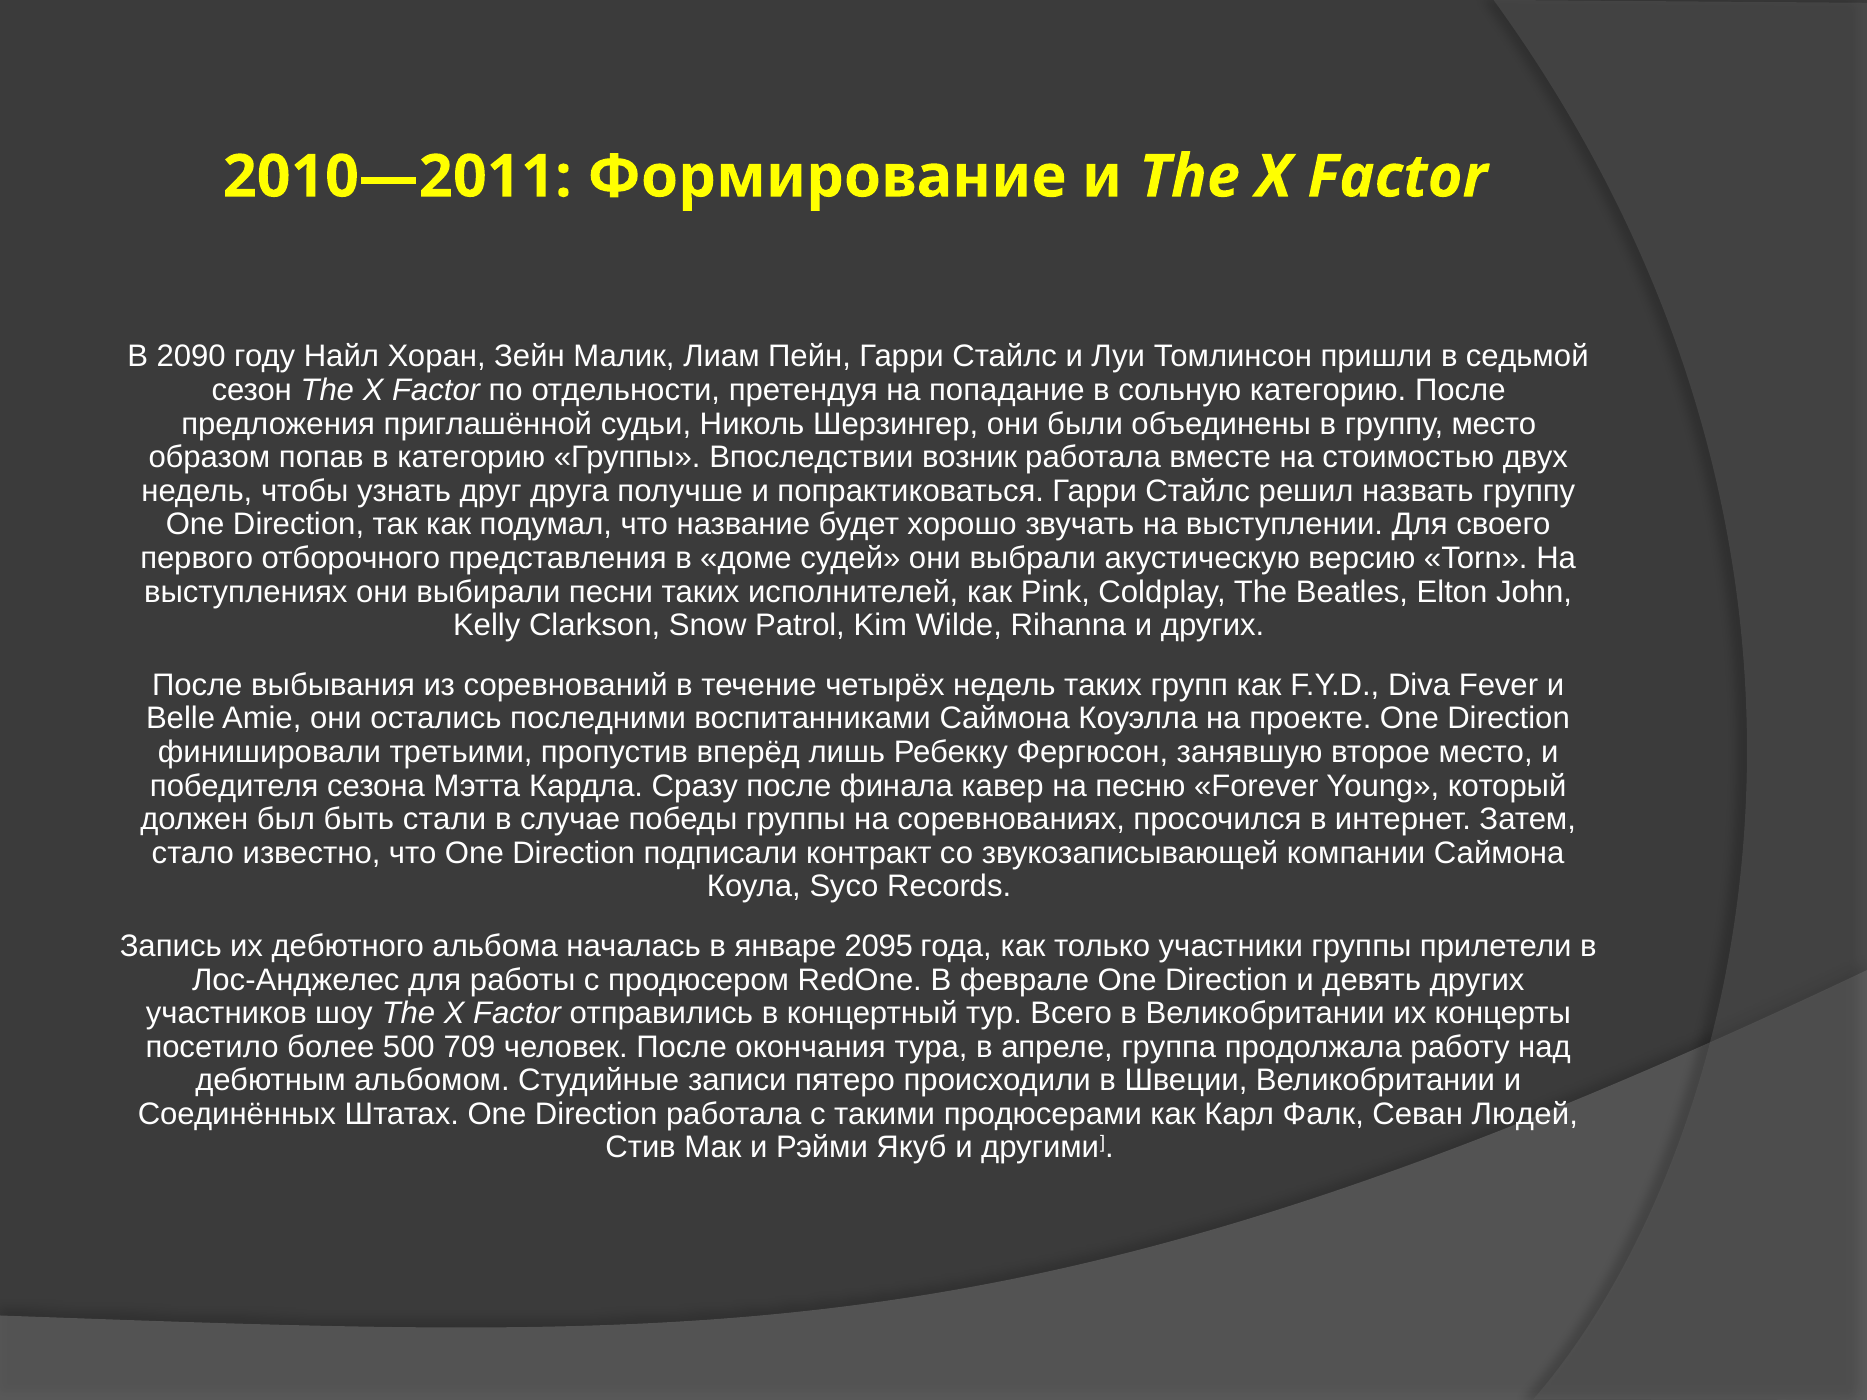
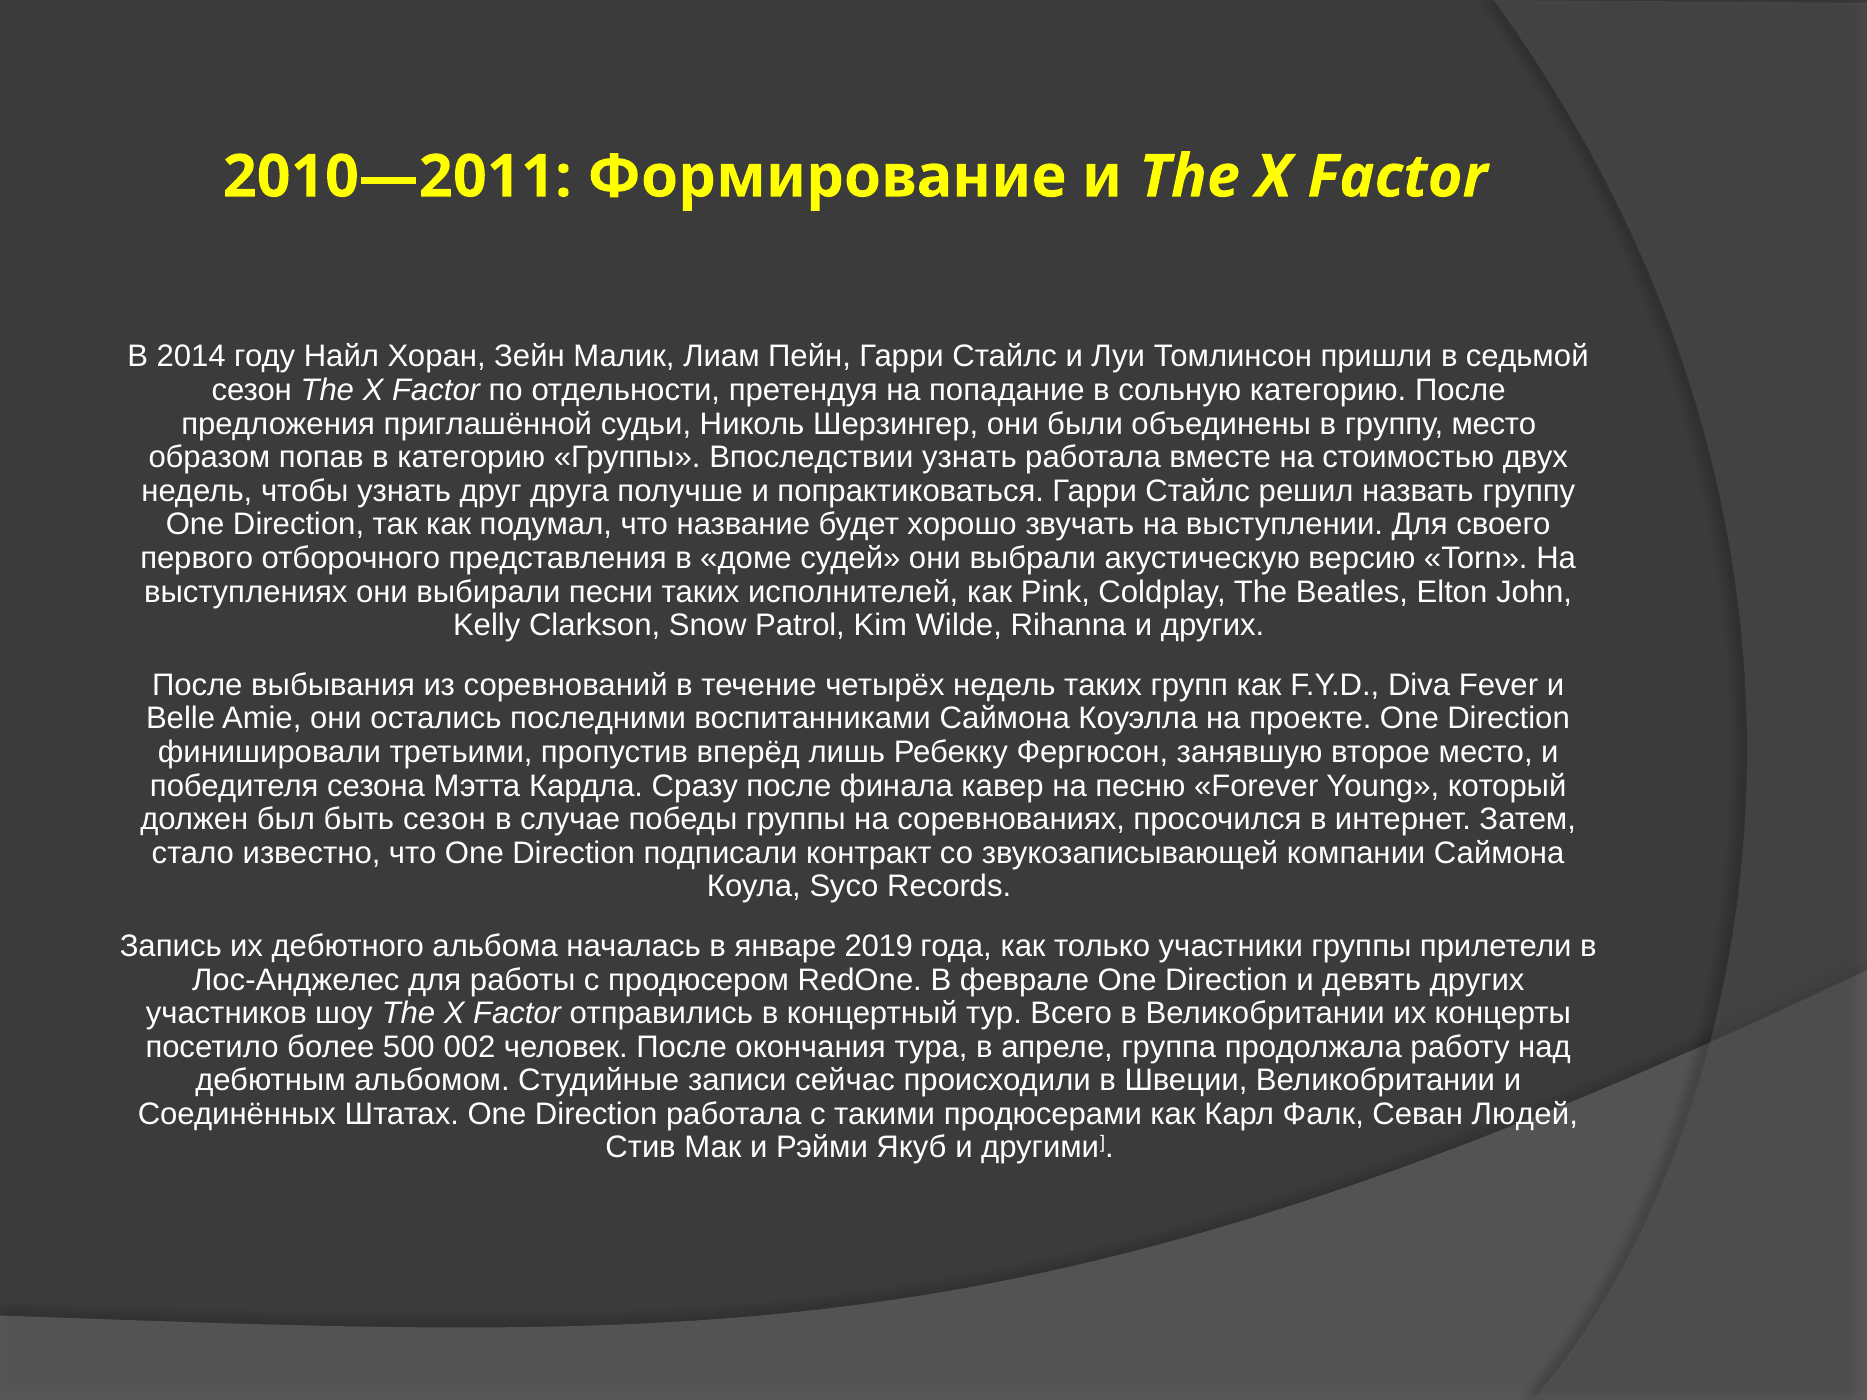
2090: 2090 -> 2014
Впоследствии возник: возник -> узнать
быть стали: стали -> сезон
2095: 2095 -> 2019
709: 709 -> 002
пятеро: пятеро -> сейчас
